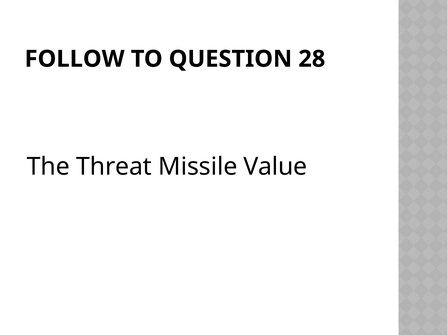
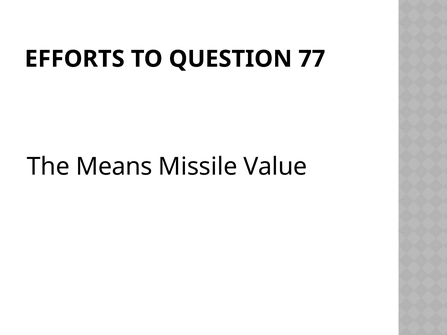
FOLLOW: FOLLOW -> EFFORTS
28: 28 -> 77
Threat: Threat -> Means
